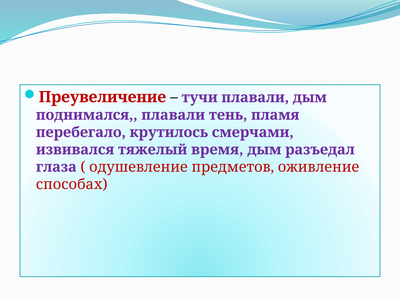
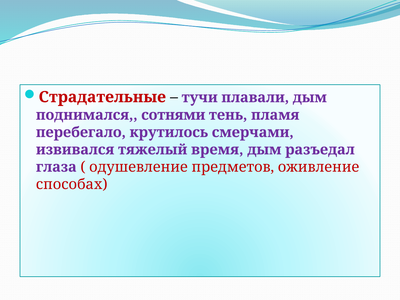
Преувеличение: Преувеличение -> Страдательные
поднимался плавали: плавали -> сотнями
